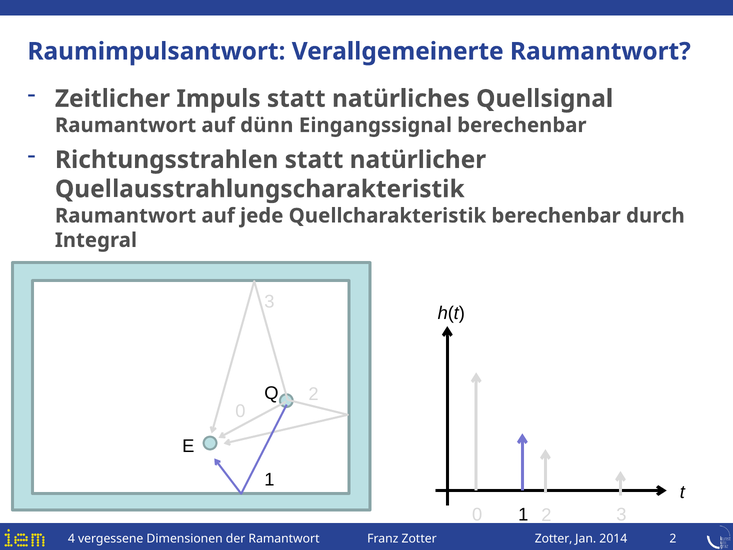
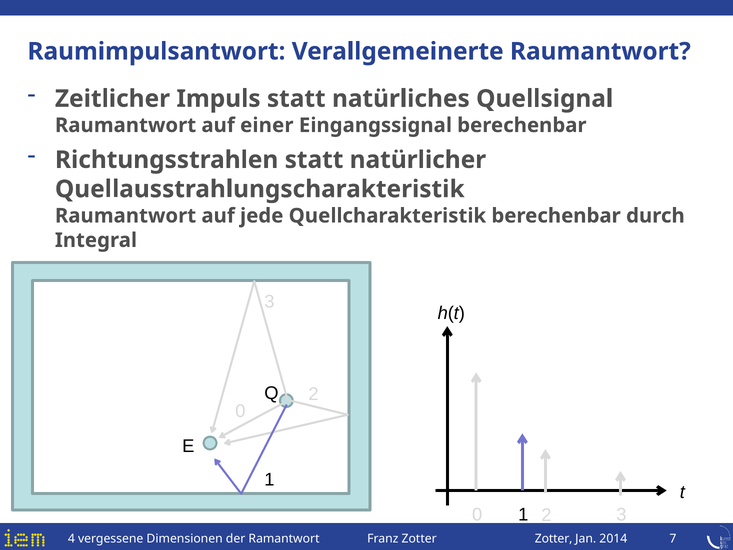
dünn: dünn -> einer
2014 2: 2 -> 7
